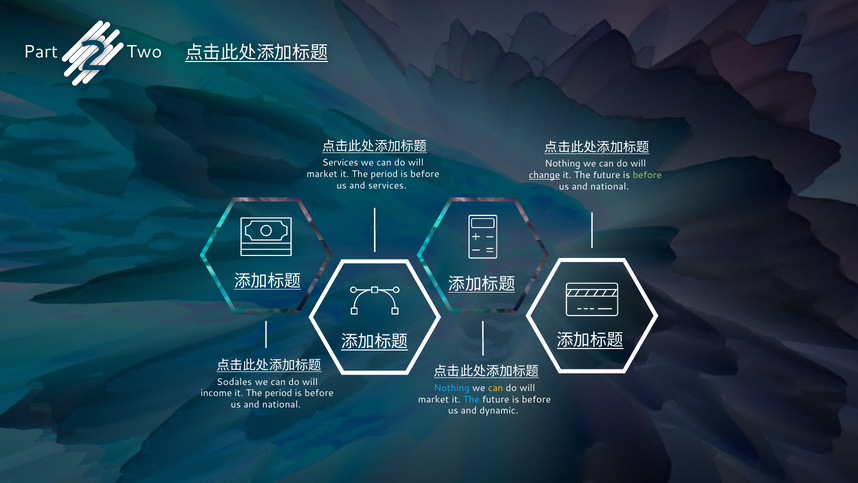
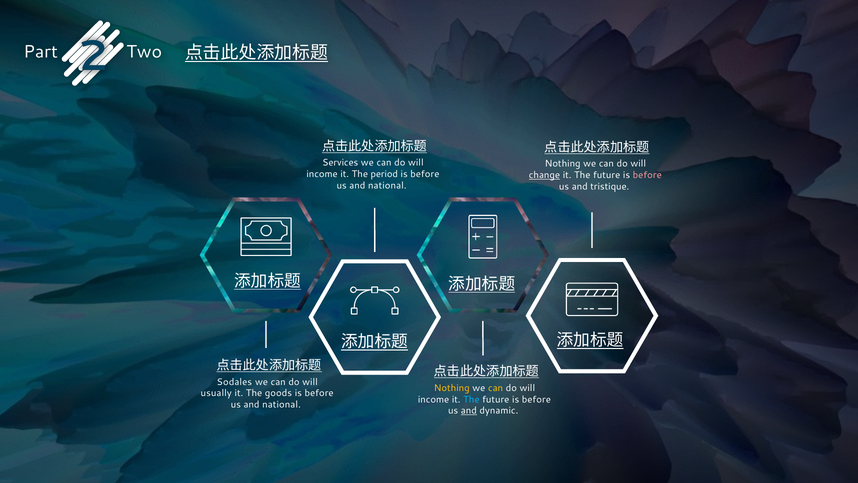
market at (322, 174): market -> income
before at (647, 175) colour: light green -> pink
services at (387, 186): services -> national
national at (610, 187): national -> tristique
Nothing at (452, 388) colour: light blue -> yellow
income: income -> usually
period at (278, 393): period -> goods
market at (433, 399): market -> income
and at (469, 410) underline: none -> present
